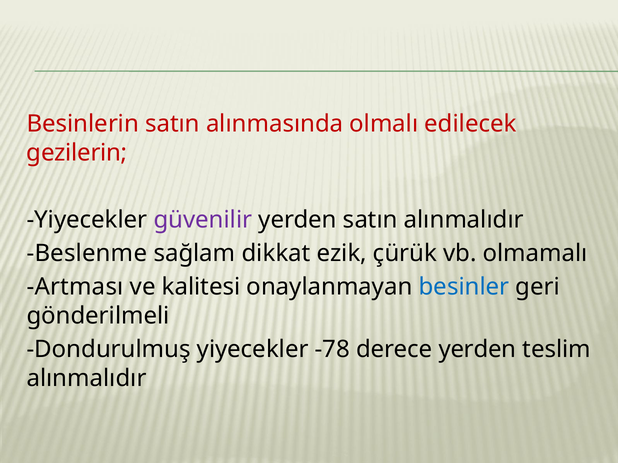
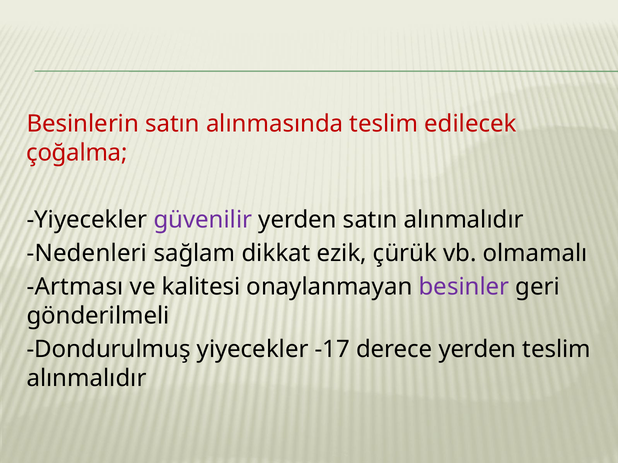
alınmasında olmalı: olmalı -> teslim
gezilerin: gezilerin -> çoğalma
Beslenme: Beslenme -> Nedenleri
besinler colour: blue -> purple
-78: -78 -> -17
